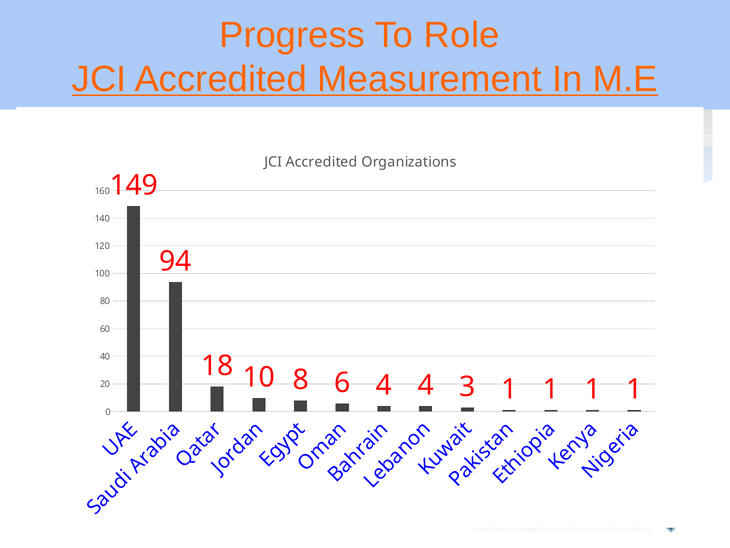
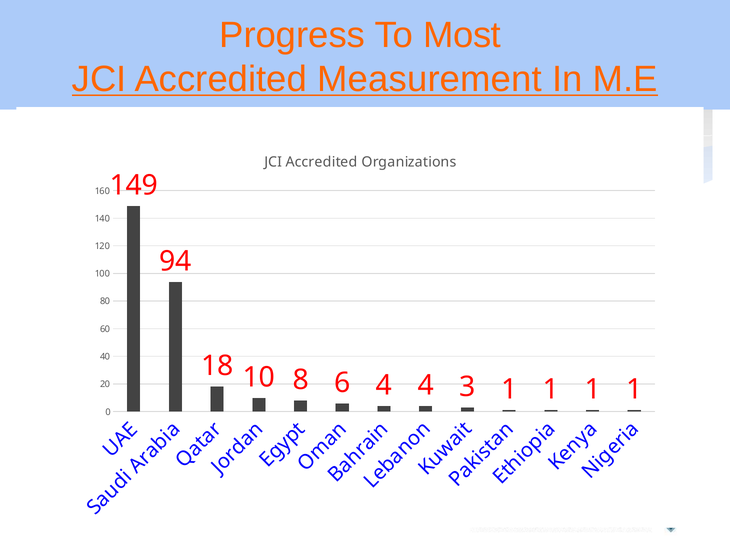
Role: Role -> Most
